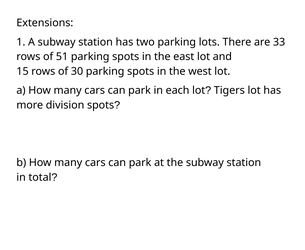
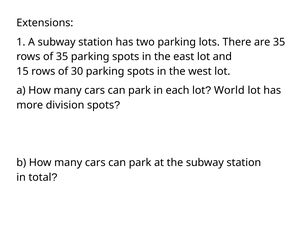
are 33: 33 -> 35
of 51: 51 -> 35
Tigers: Tigers -> World
